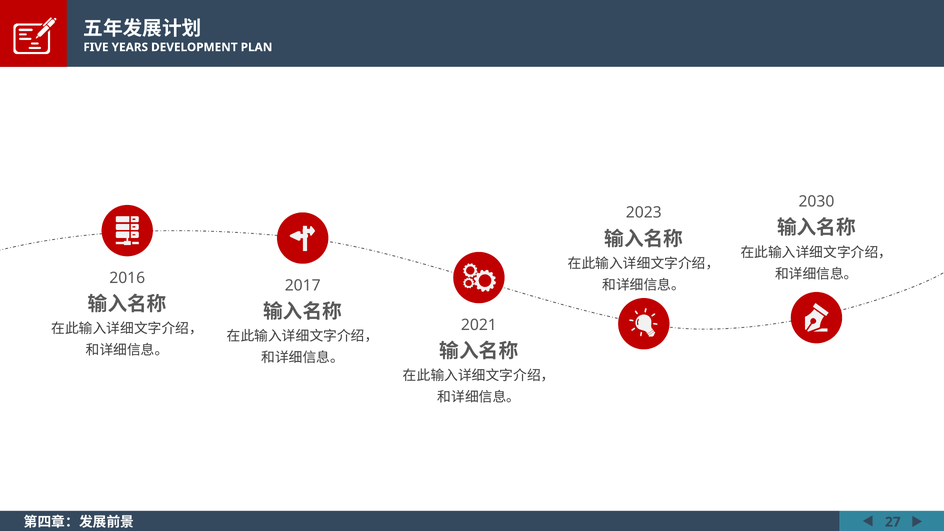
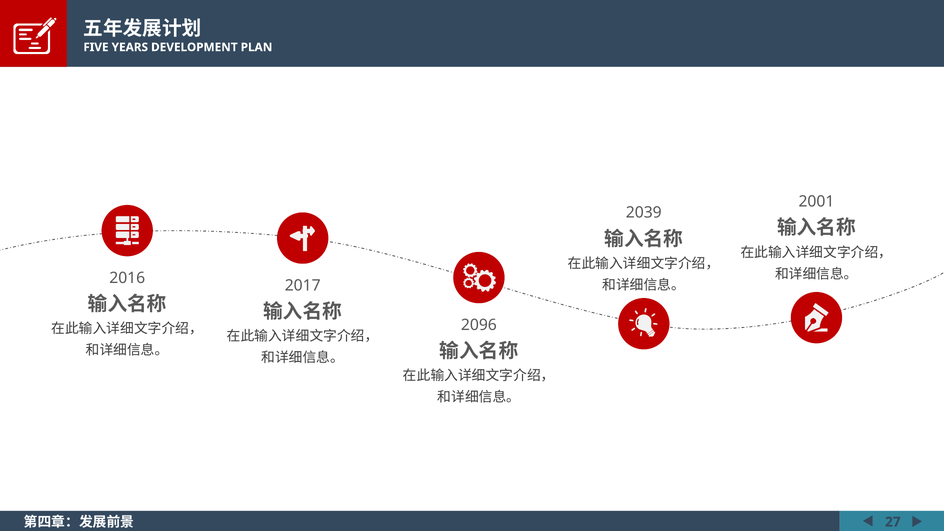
2030: 2030 -> 2001
2023: 2023 -> 2039
2021: 2021 -> 2096
